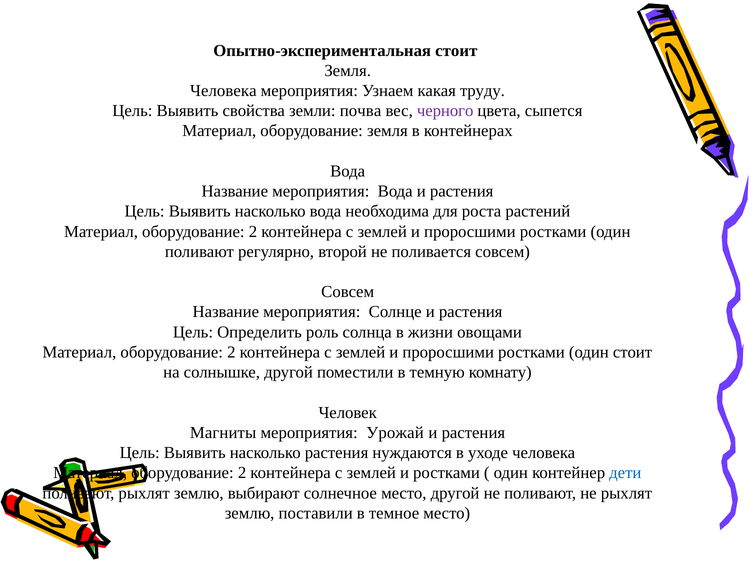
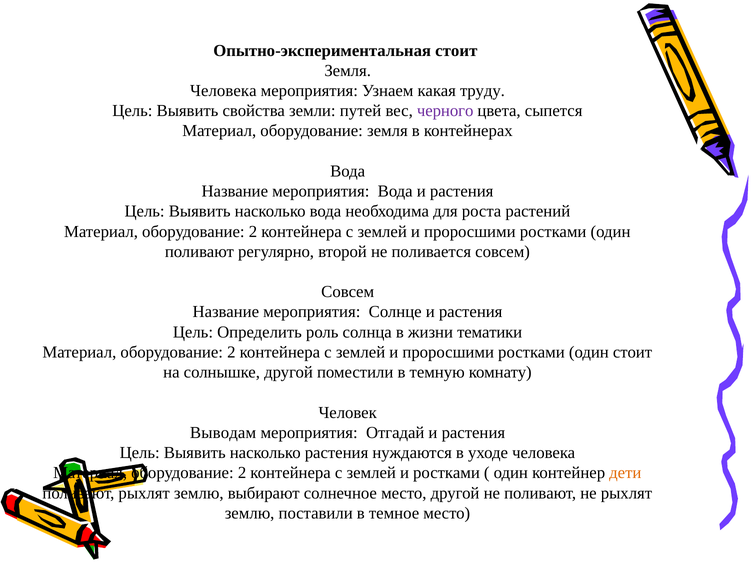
почва: почва -> путей
овощами: овощами -> тематики
Магниты: Магниты -> Выводам
Урожай: Урожай -> Отгадай
дети colour: blue -> orange
